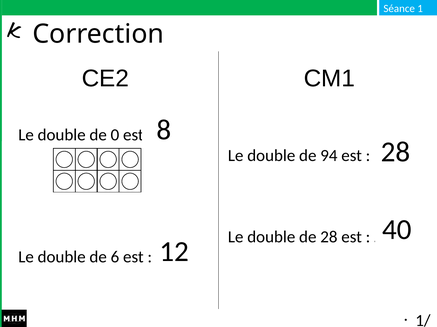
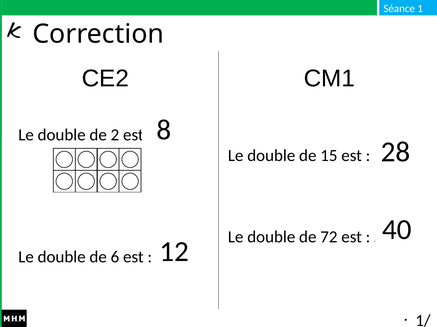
0: 0 -> 2
94: 94 -> 15
de 28: 28 -> 72
